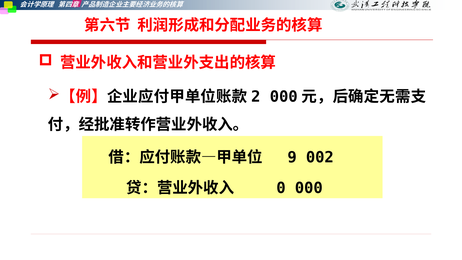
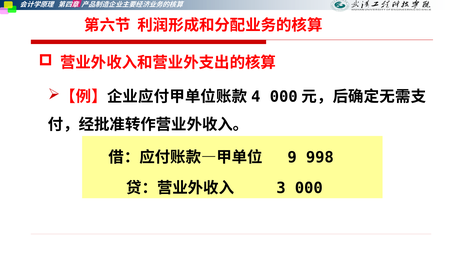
2: 2 -> 4
002: 002 -> 998
0: 0 -> 3
